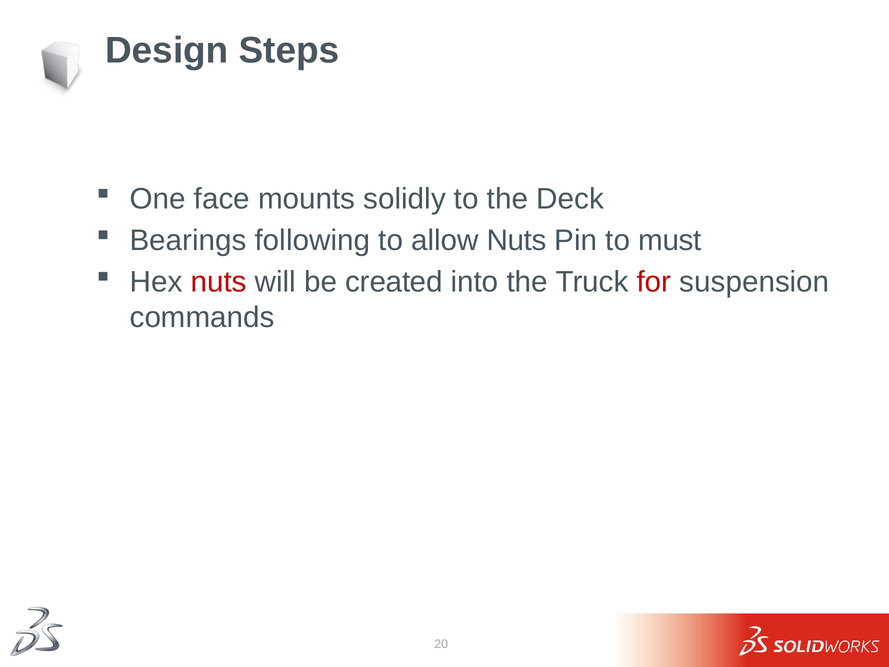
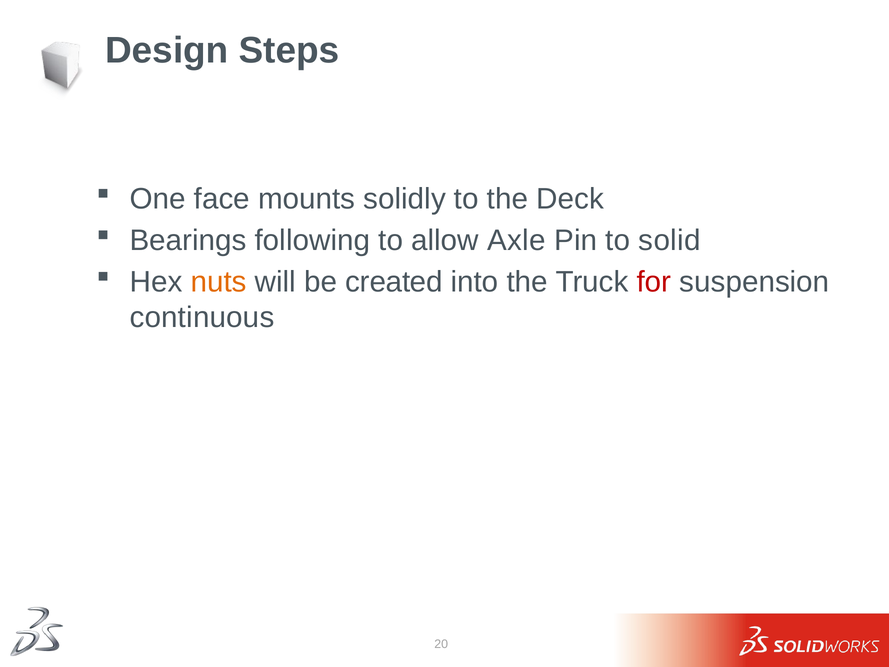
allow Nuts: Nuts -> Axle
must: must -> solid
nuts at (219, 282) colour: red -> orange
commands: commands -> continuous
